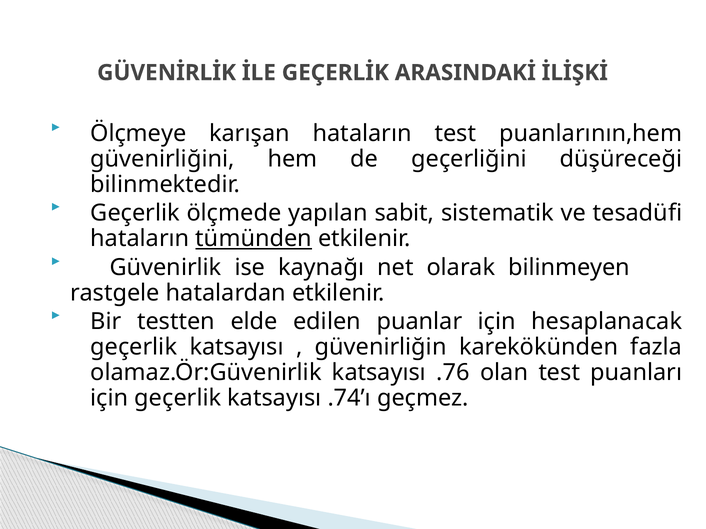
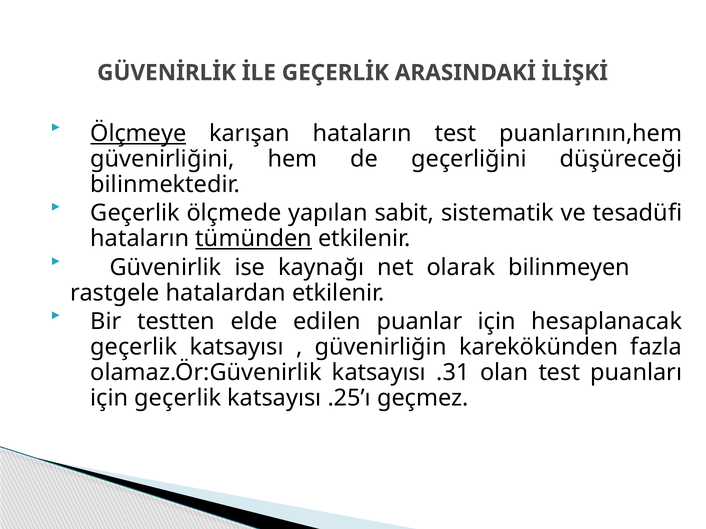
Ölçmeye underline: none -> present
.76: .76 -> .31
.74’ı: .74’ı -> .25’ı
